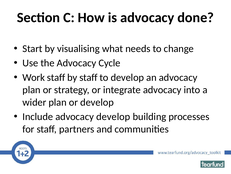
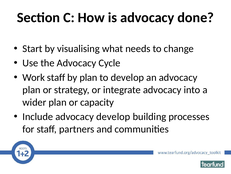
by staff: staff -> plan
or develop: develop -> capacity
